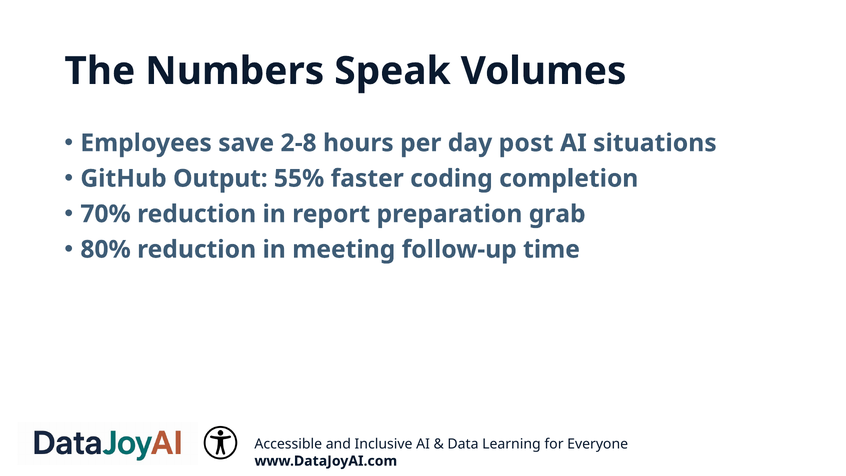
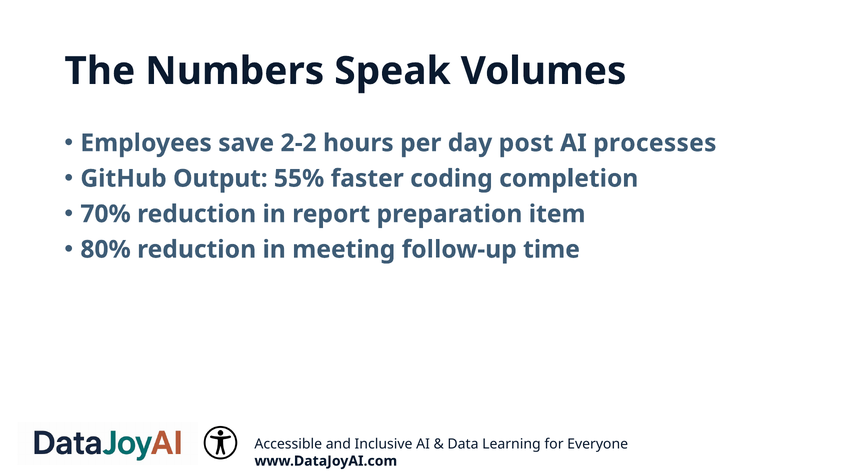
2-8: 2-8 -> 2-2
situations: situations -> processes
grab: grab -> item
